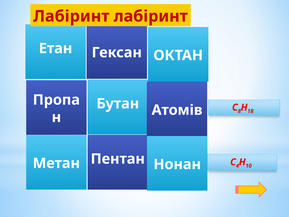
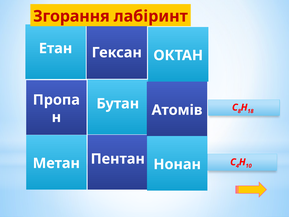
Лабіринт at (71, 16): Лабіринт -> Згорання
